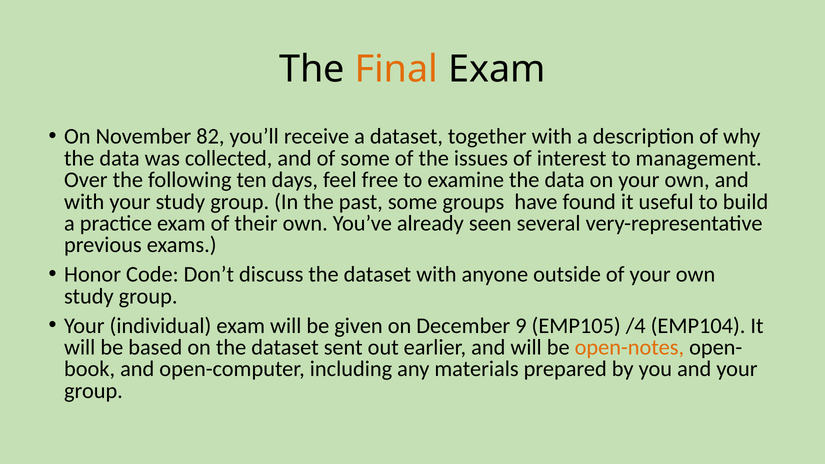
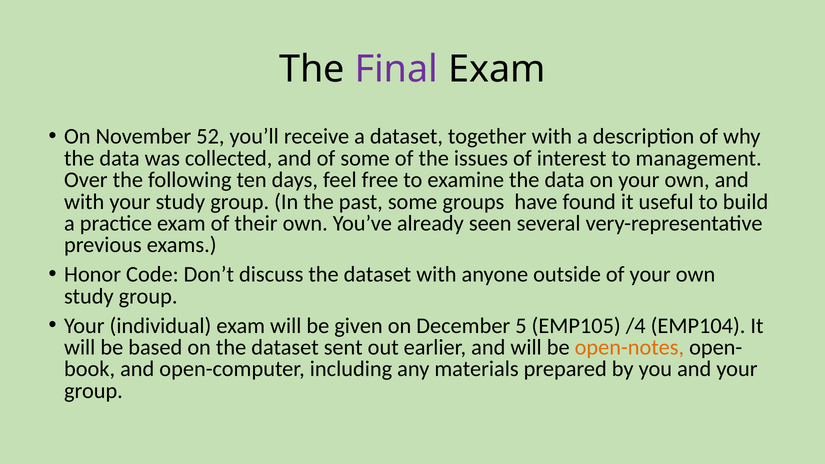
Final colour: orange -> purple
82: 82 -> 52
9: 9 -> 5
